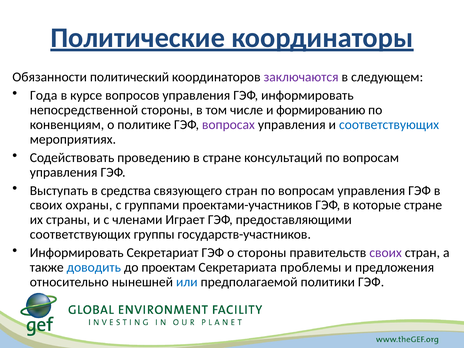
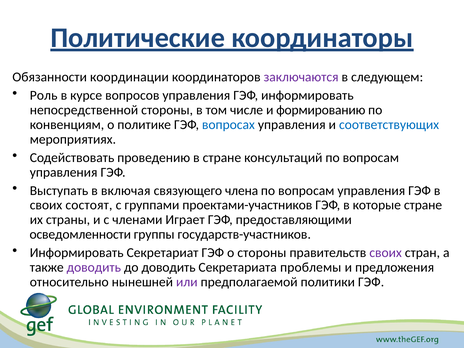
политический: политический -> координации
Года: Года -> Роль
вопросах colour: purple -> blue
средства: средства -> включая
связующего стран: стран -> члена
охраны: охраны -> состоят
соответствующих at (80, 234): соответствующих -> осведомленности
доводить at (94, 267) colour: blue -> purple
до проектам: проектам -> доводить
или colour: blue -> purple
